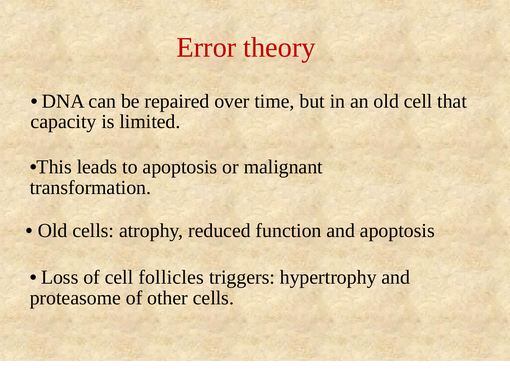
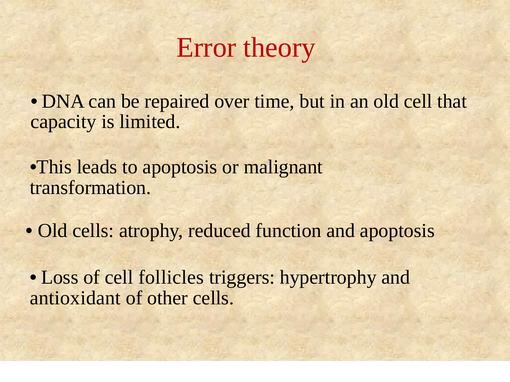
proteasome: proteasome -> antioxidant
